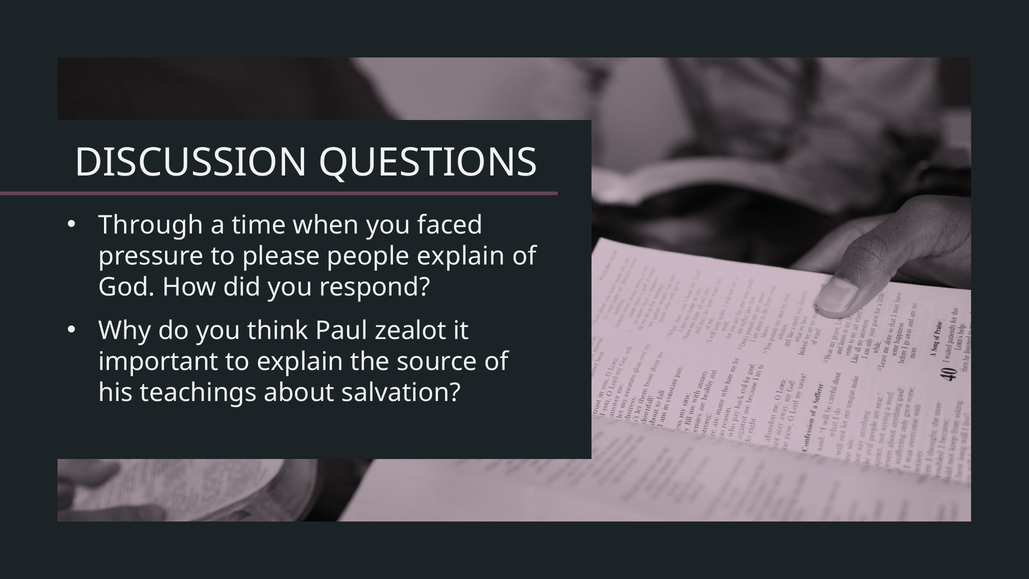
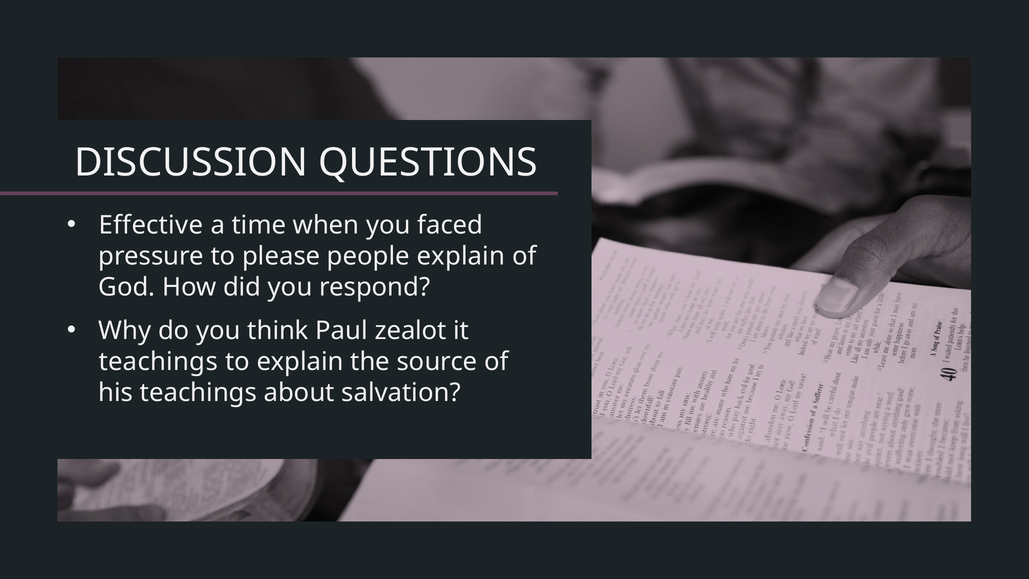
Through: Through -> Effective
important at (159, 362): important -> teachings
